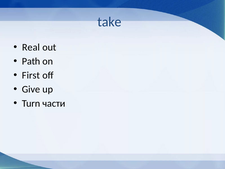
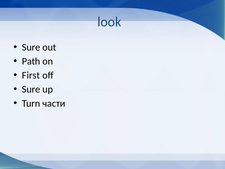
take: take -> look
Real at (31, 47): Real -> Sure
Give at (31, 89): Give -> Sure
